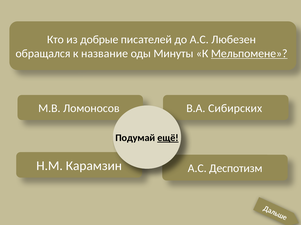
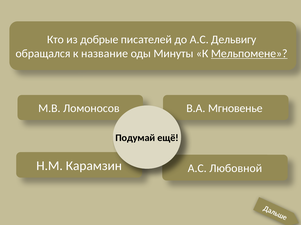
Любезен: Любезен -> Дельвигу
Сибирских: Сибирских -> Мгновенье
ещё underline: present -> none
Деспотизм: Деспотизм -> Любовной
